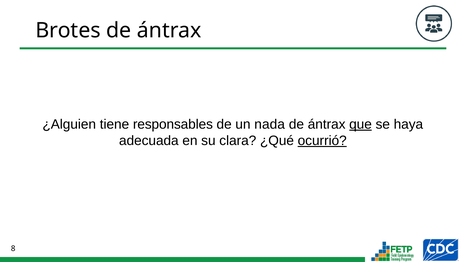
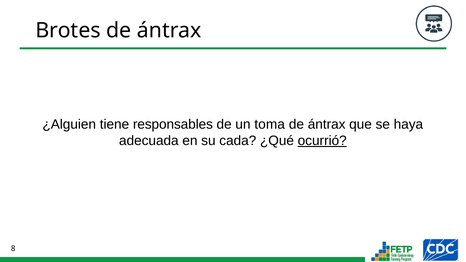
nada: nada -> toma
que underline: present -> none
clara: clara -> cada
